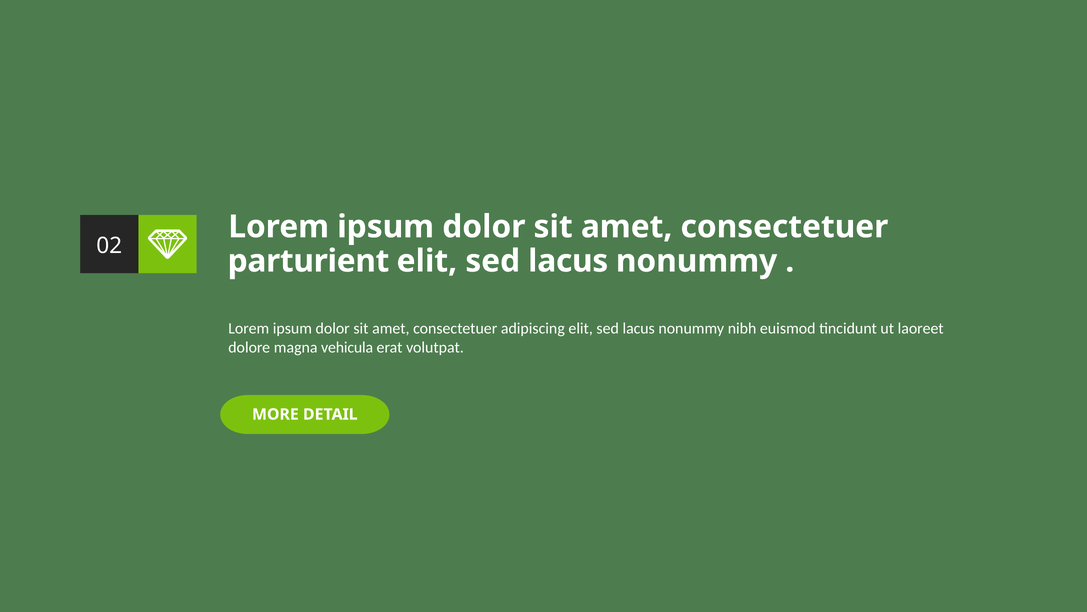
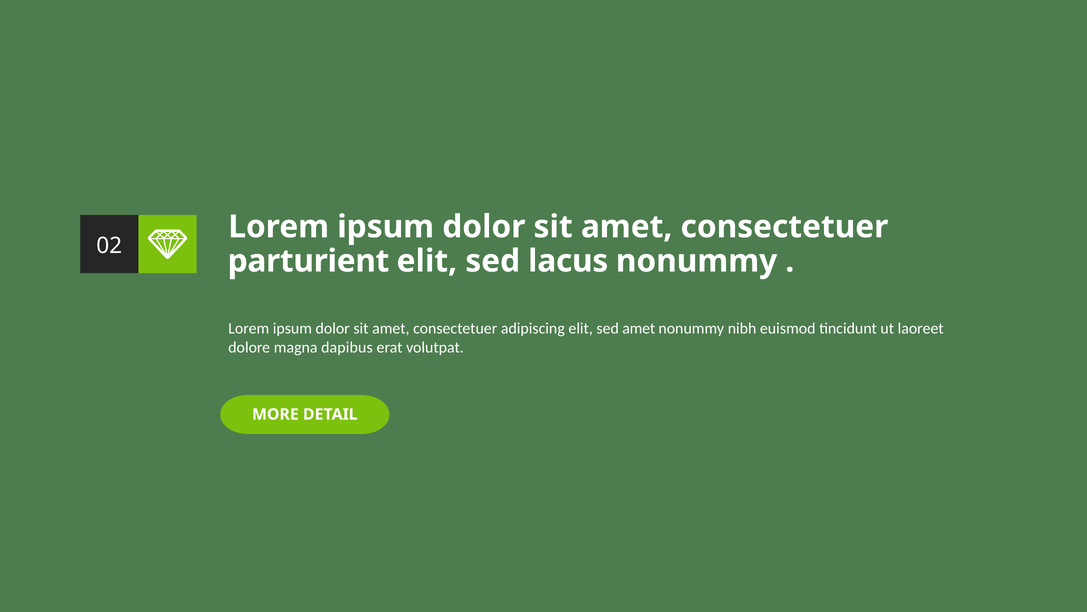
adipiscing elit sed lacus: lacus -> amet
vehicula: vehicula -> dapibus
